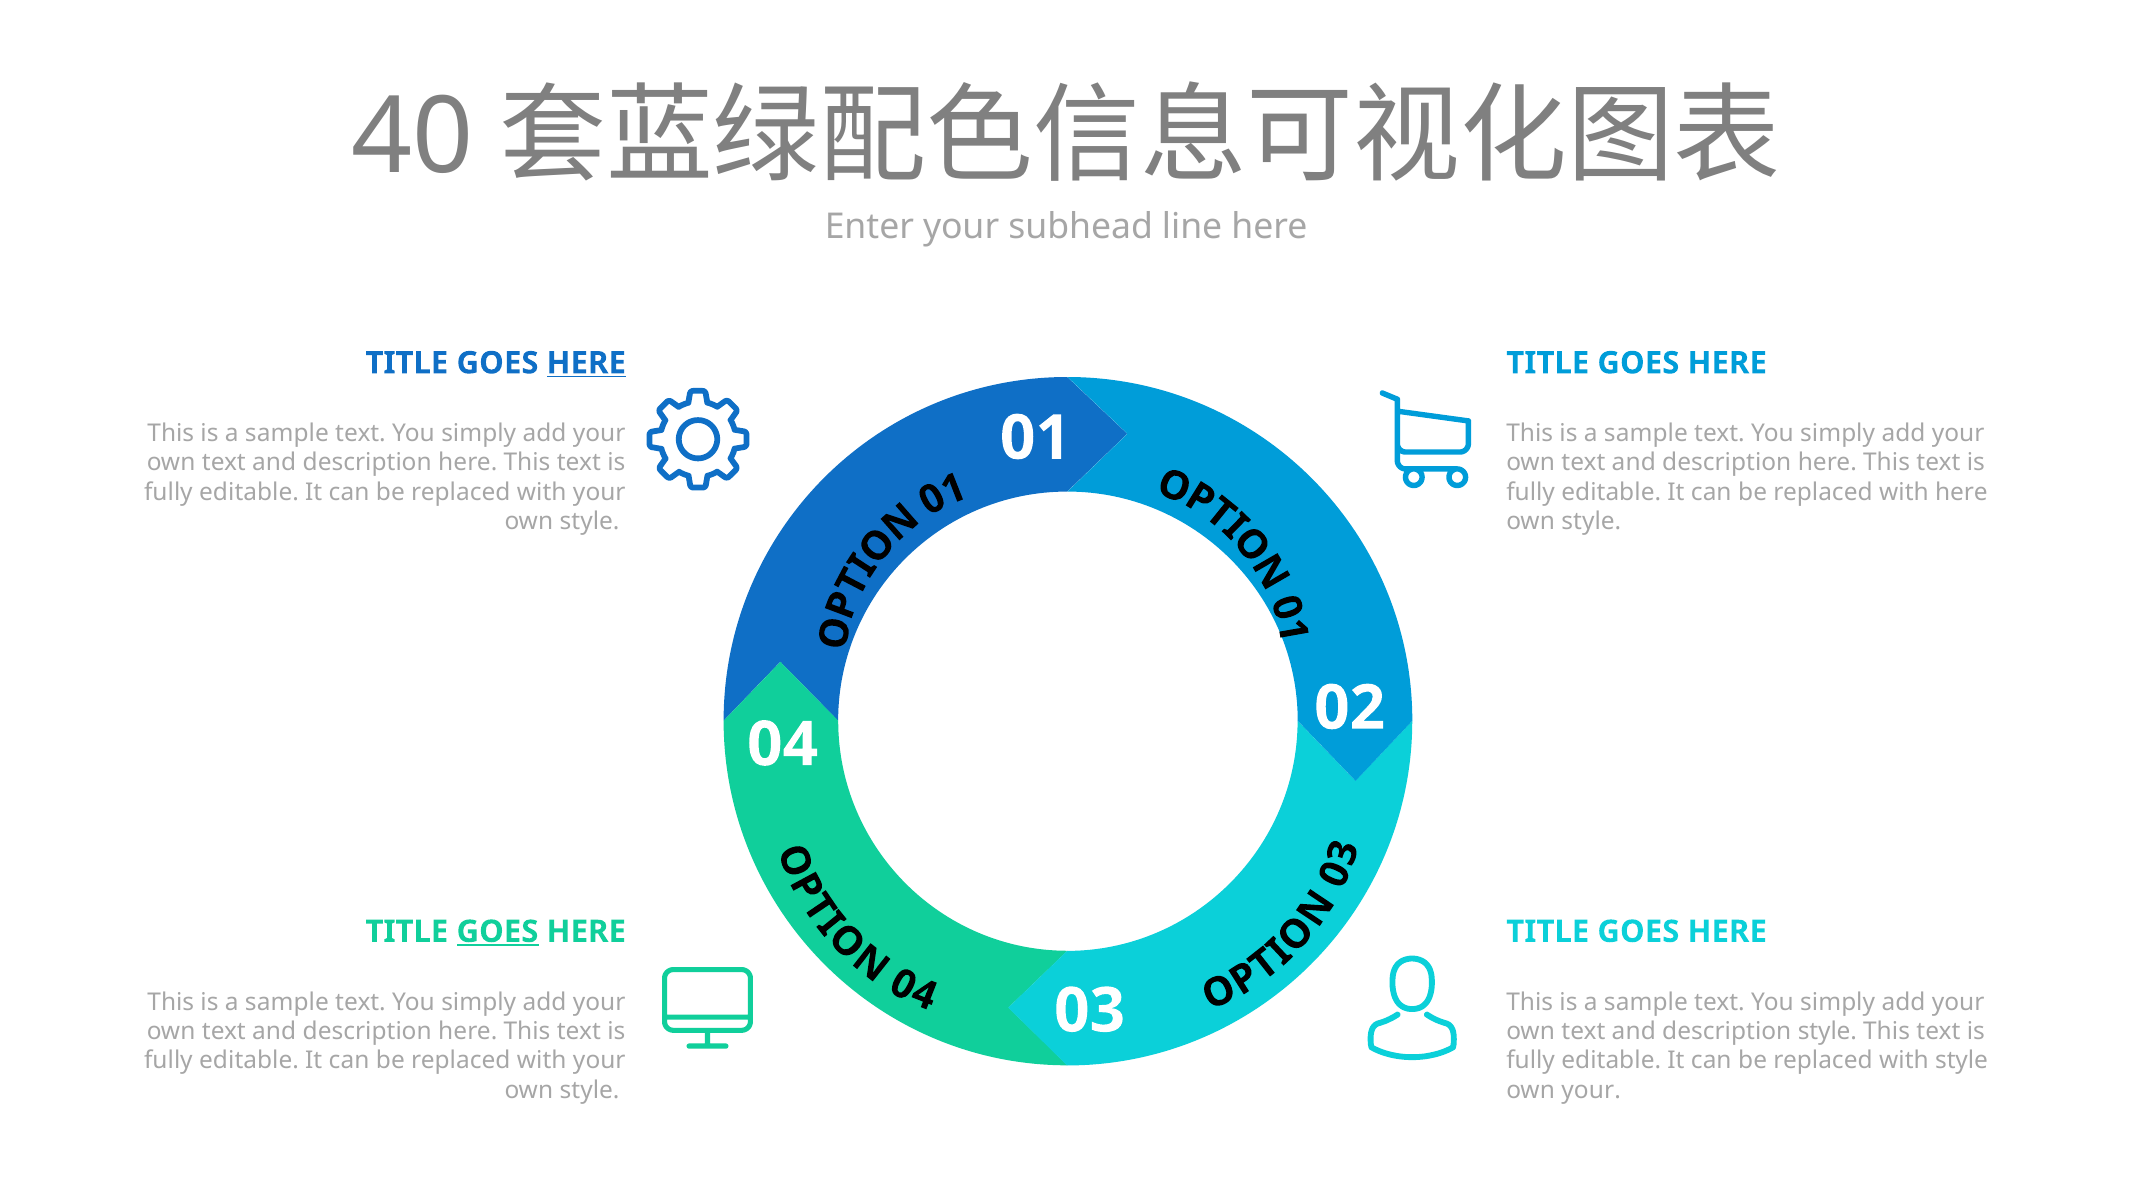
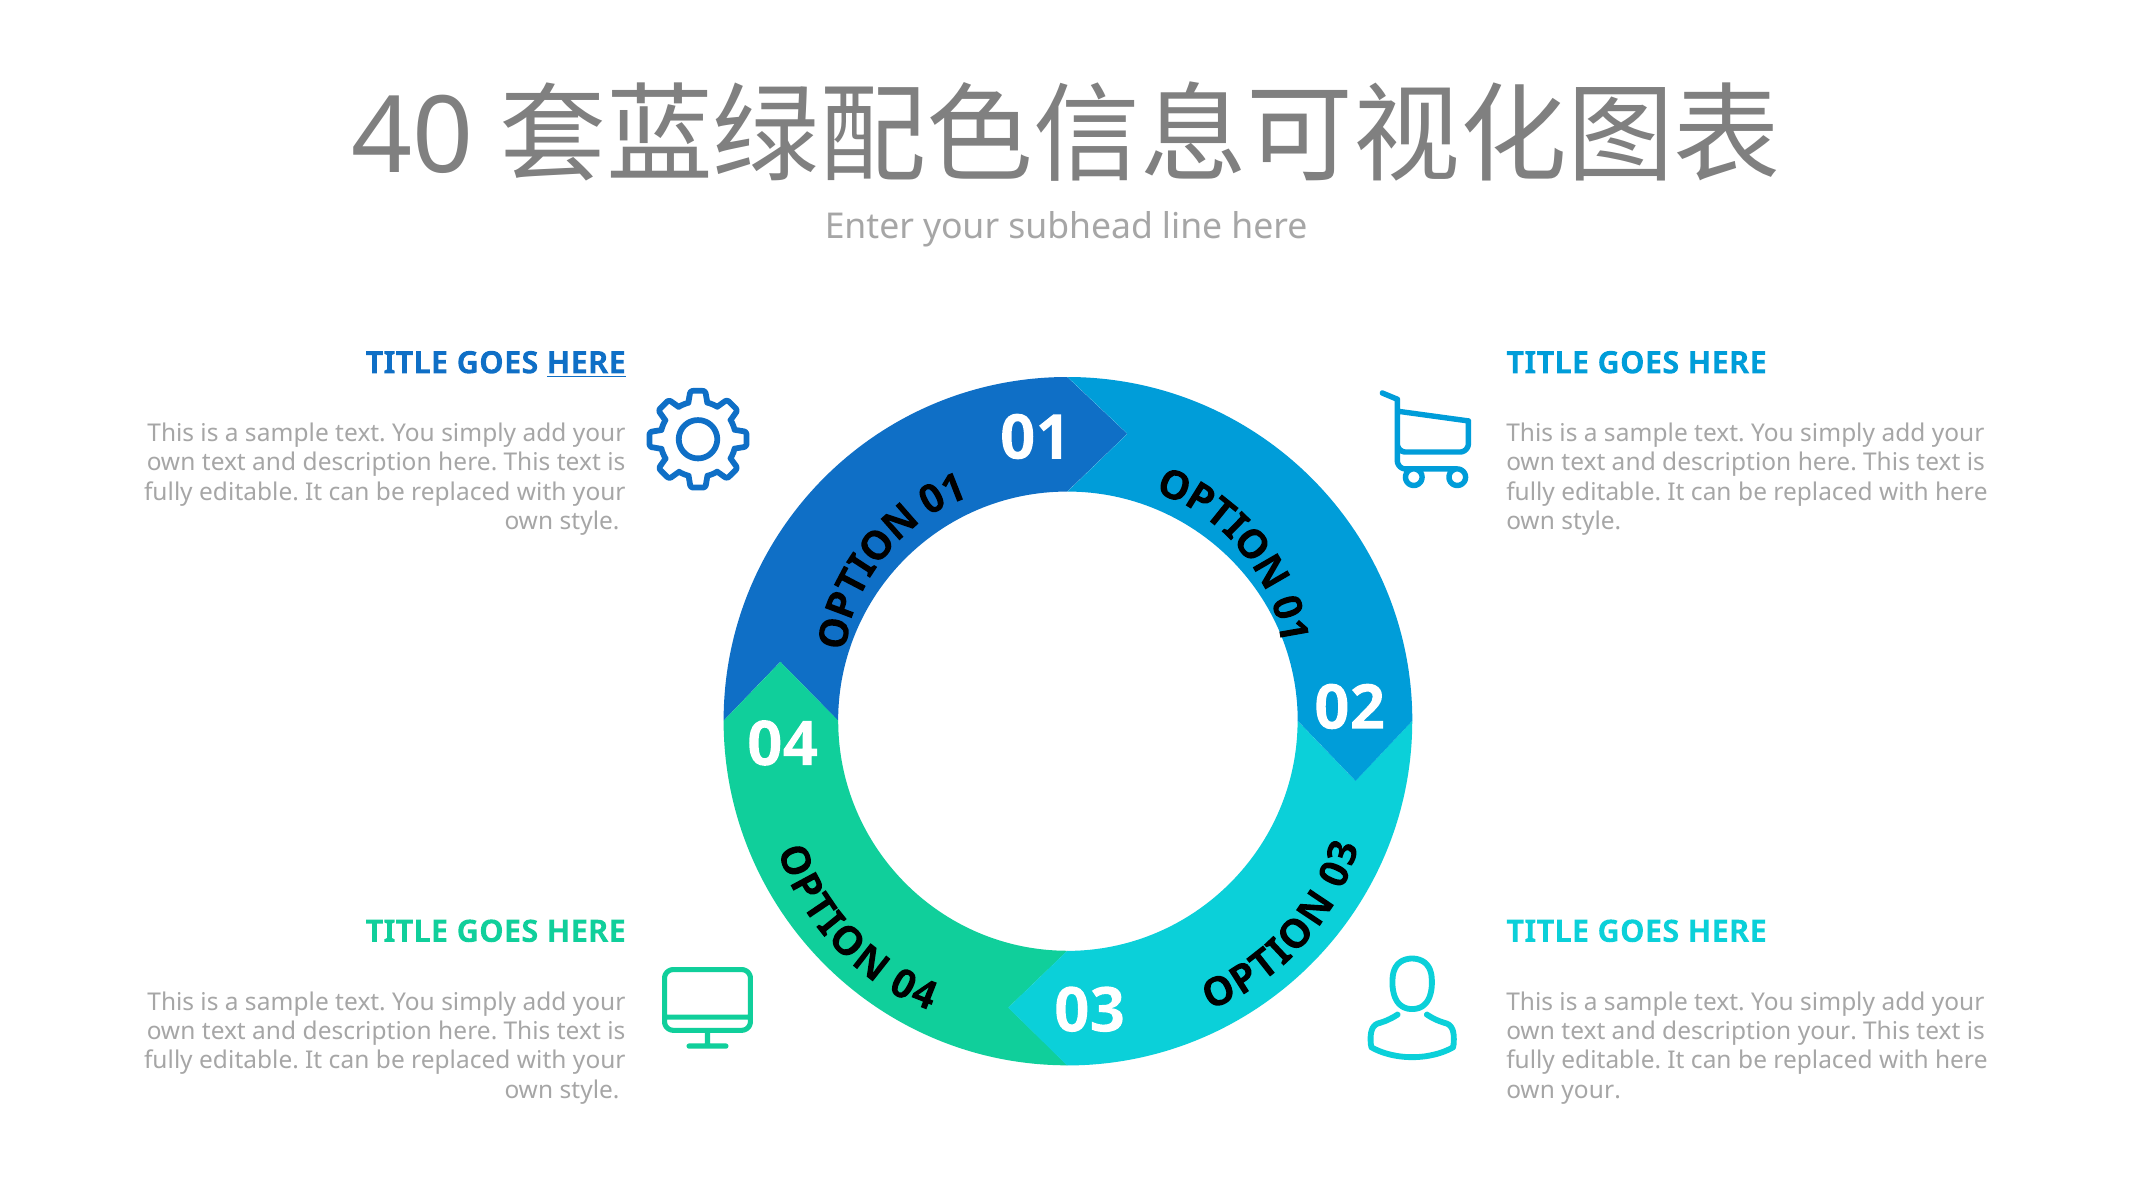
GOES at (497, 932) underline: present -> none
description style: style -> your
style at (1962, 1061): style -> here
